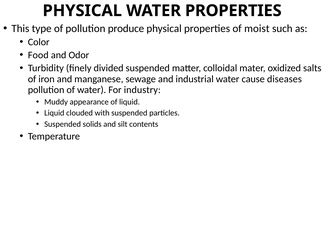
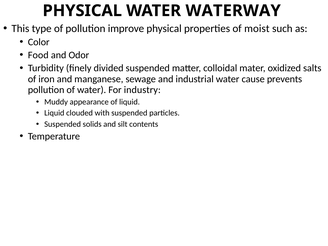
WATER PROPERTIES: PROPERTIES -> WATERWAY
produce: produce -> improve
diseases: diseases -> prevents
